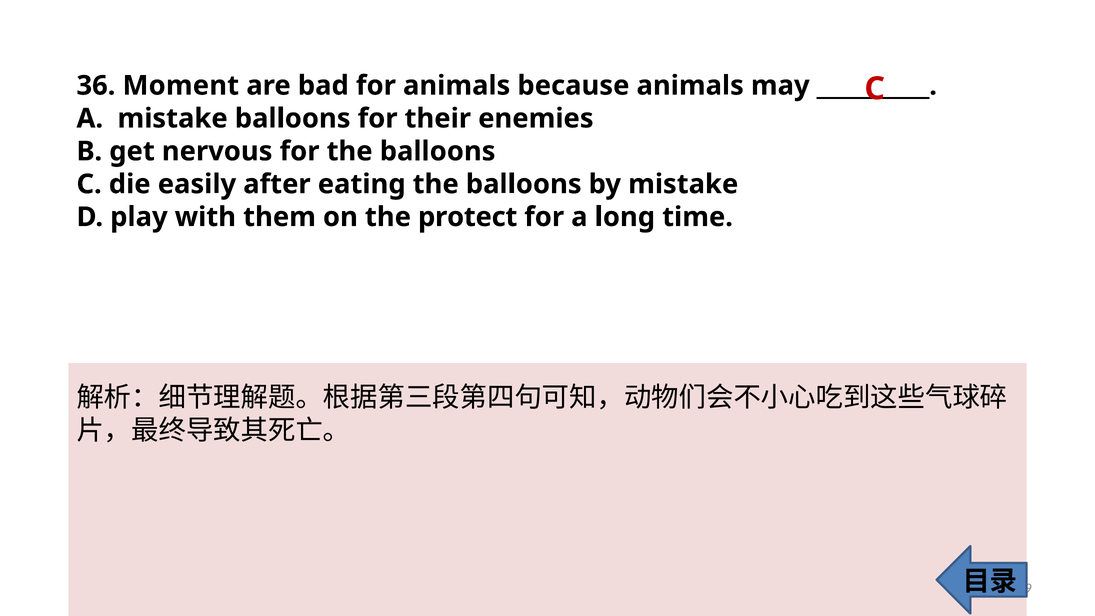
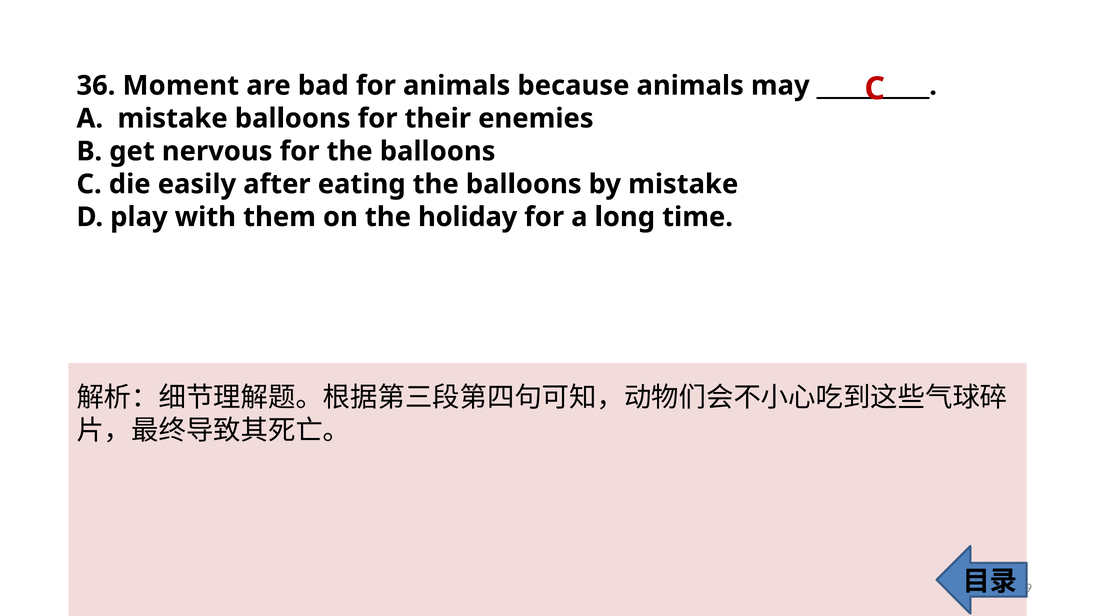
protect: protect -> holiday
